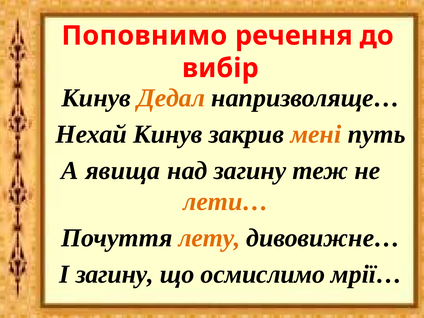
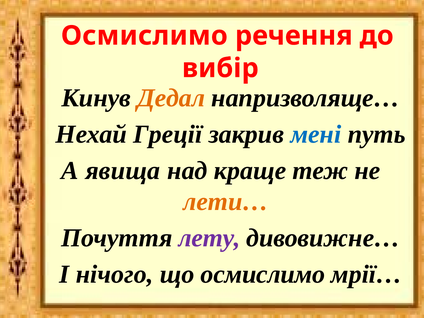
Поповнимо at (144, 36): Поповнимо -> Осмислимо
Нехай Кинув: Кинув -> Греції
мені colour: orange -> blue
над загину: загину -> краще
лету colour: orange -> purple
І загину: загину -> нічого
